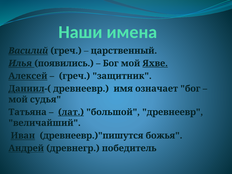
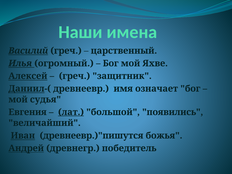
появились: появились -> огромный
Яхве underline: present -> none
Татьяна: Татьяна -> Евгения
большой древнеевр: древнеевр -> появились
